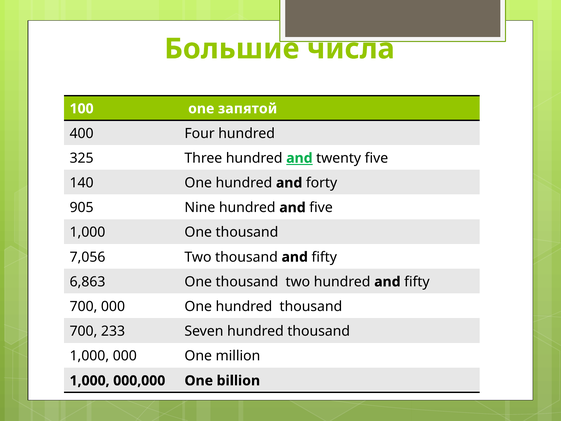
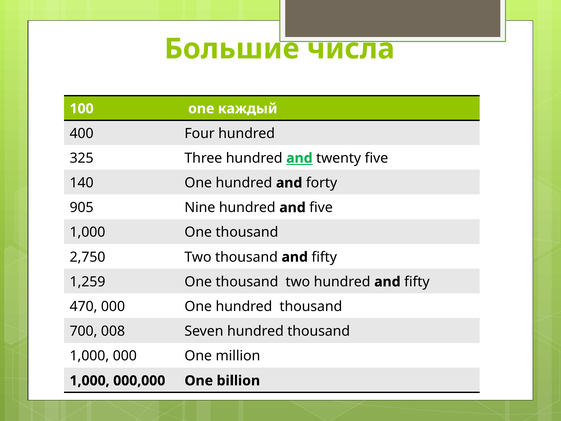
запятой: запятой -> каждый
7,056: 7,056 -> 2,750
6,863: 6,863 -> 1,259
700 at (83, 306): 700 -> 470
233: 233 -> 008
